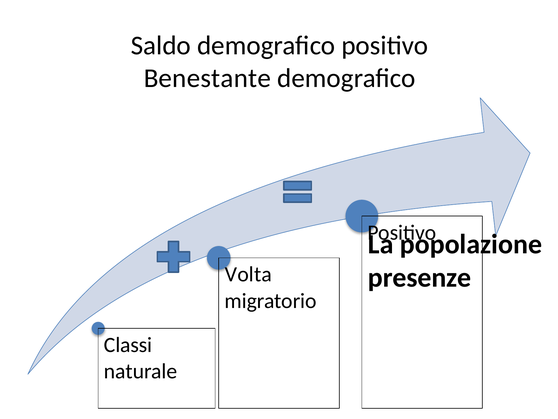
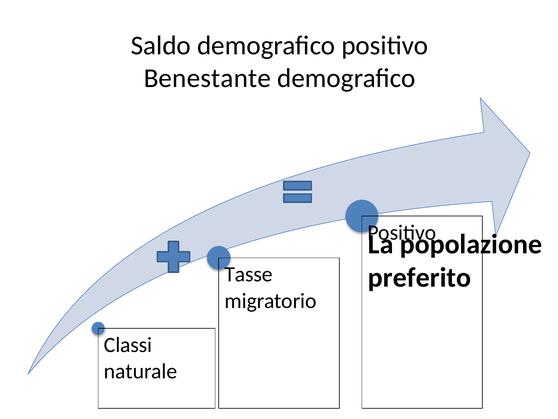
Volta: Volta -> Tasse
presenze: presenze -> preferito
